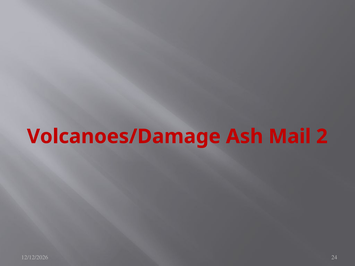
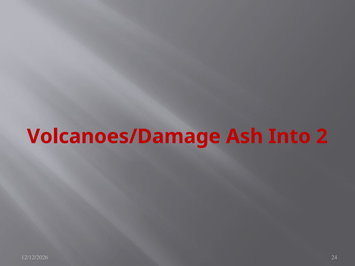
Mail: Mail -> Into
